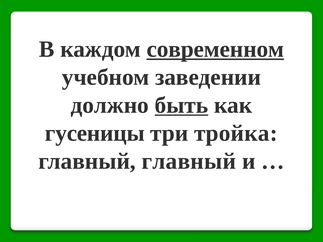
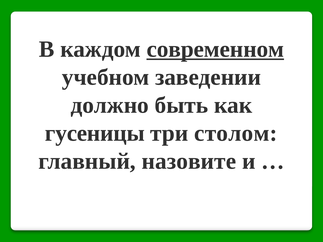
быть underline: present -> none
тройка: тройка -> столом
главный главный: главный -> назовите
